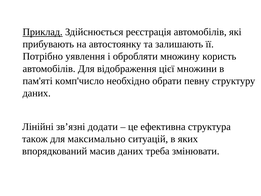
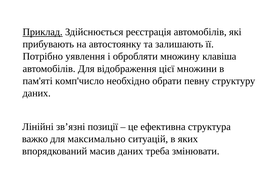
користь: користь -> клавіша
додати: додати -> позиції
також: також -> важко
